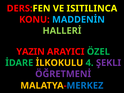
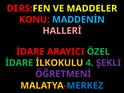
ISITILINCA: ISITILINCA -> MADDELER
HALLERİ colour: light green -> pink
YAZIN at (31, 52): YAZIN -> İDARE
